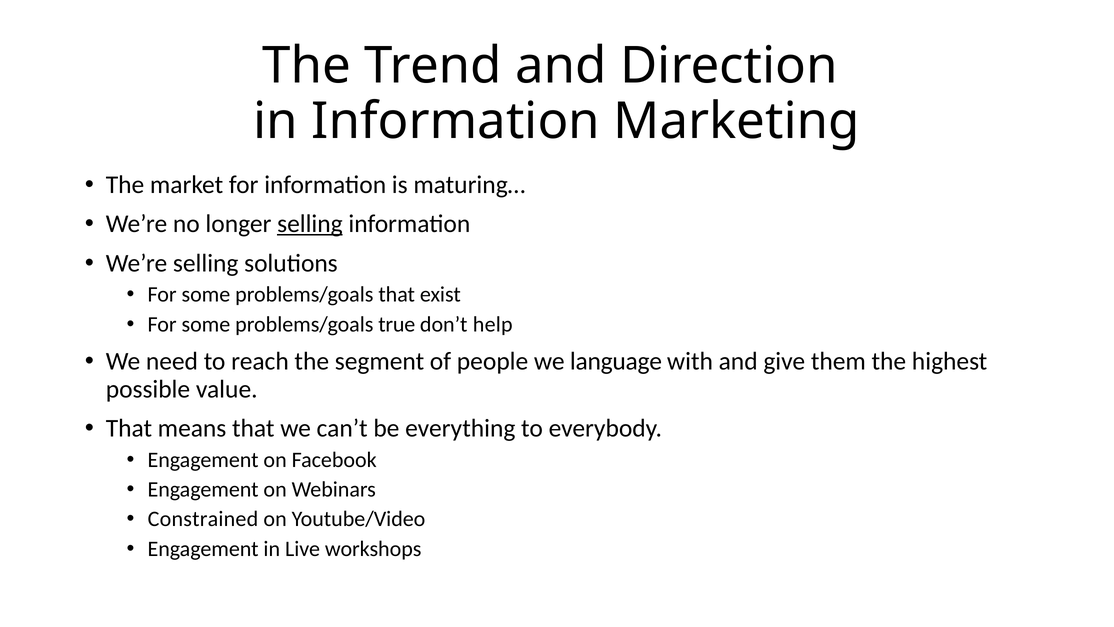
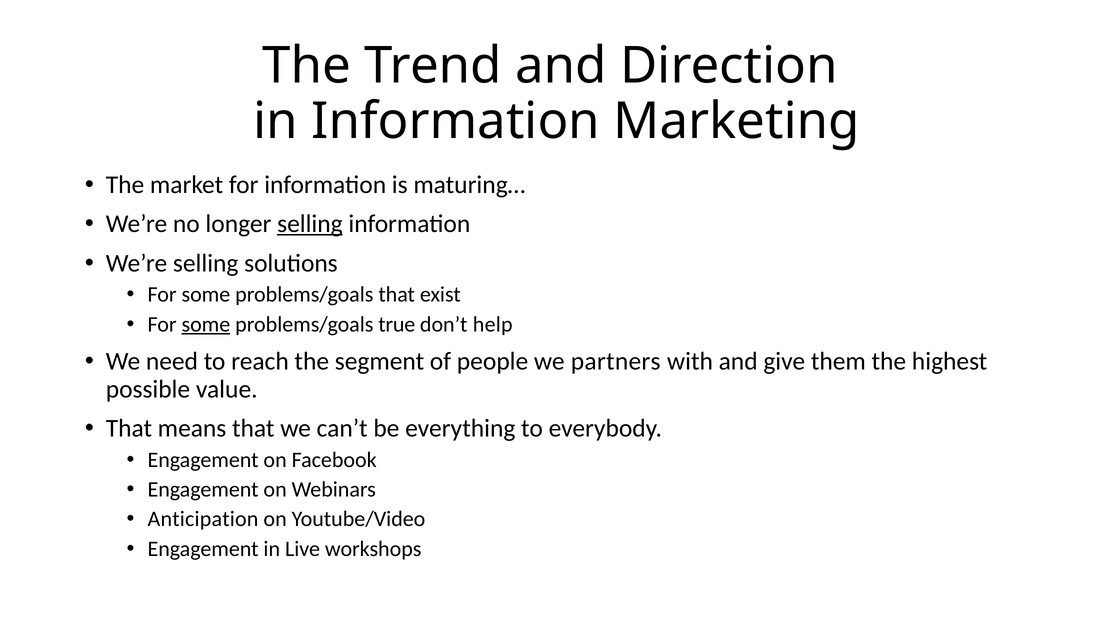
some at (206, 324) underline: none -> present
language: language -> partners
Constrained: Constrained -> Anticipation
